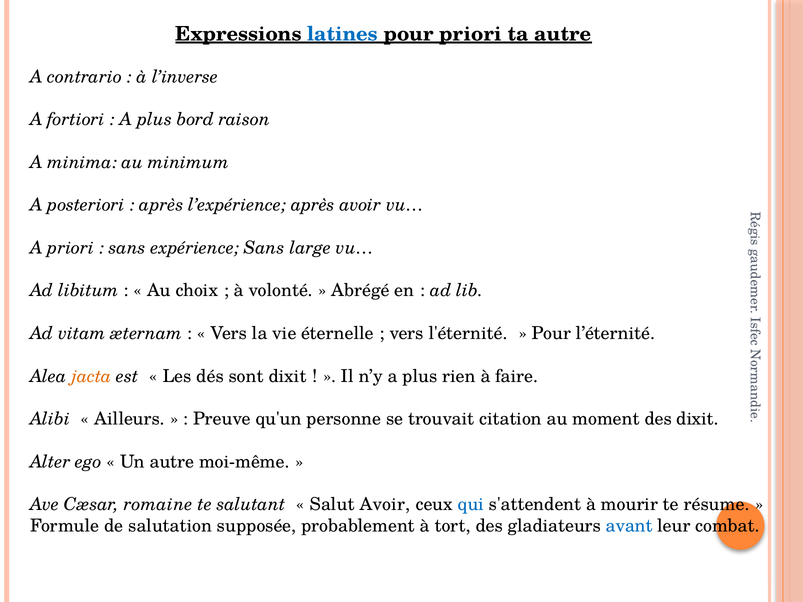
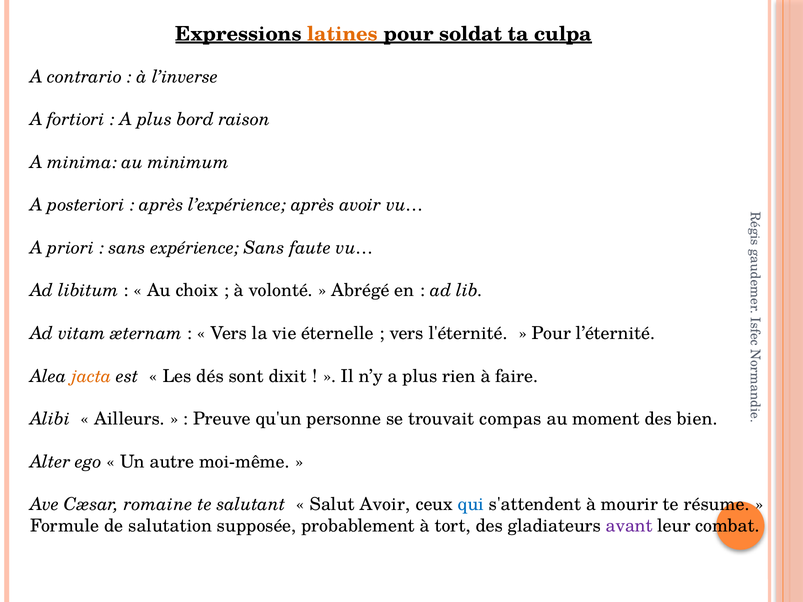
latines colour: blue -> orange
pour priori: priori -> soldat
ta autre: autre -> culpa
large: large -> faute
citation: citation -> compas
des dixit: dixit -> bien
avant colour: blue -> purple
